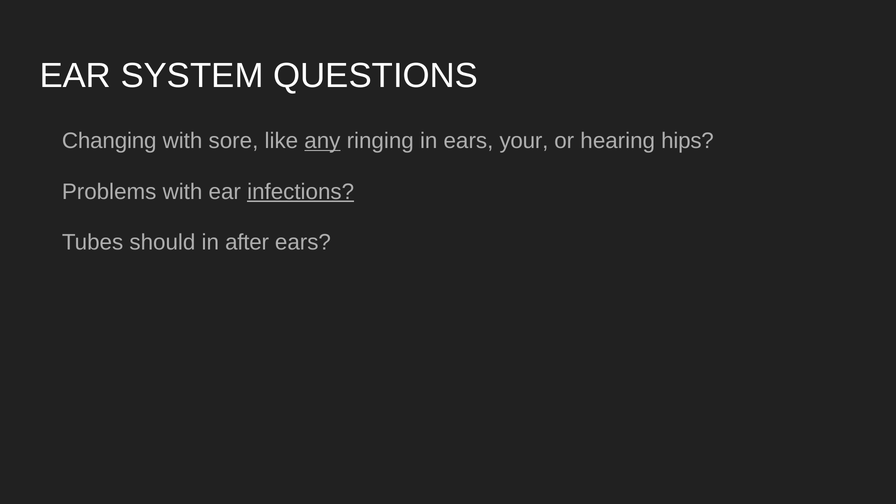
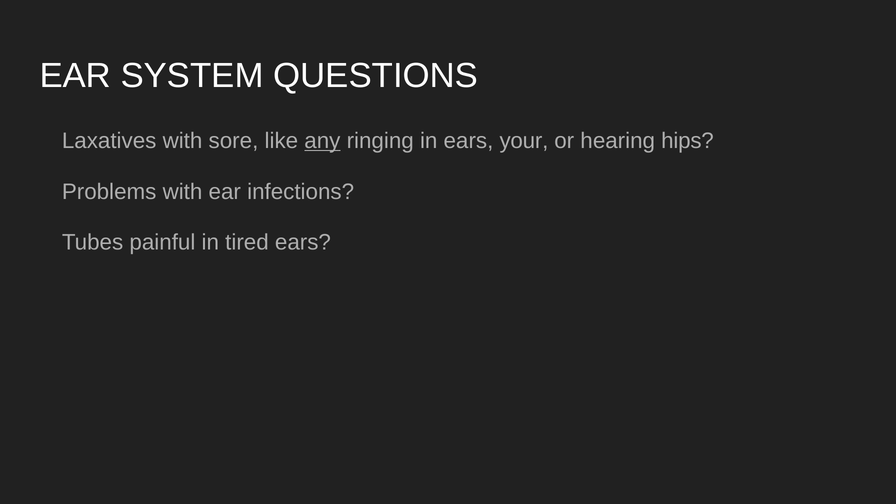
Changing: Changing -> Laxatives
infections underline: present -> none
should: should -> painful
after: after -> tired
